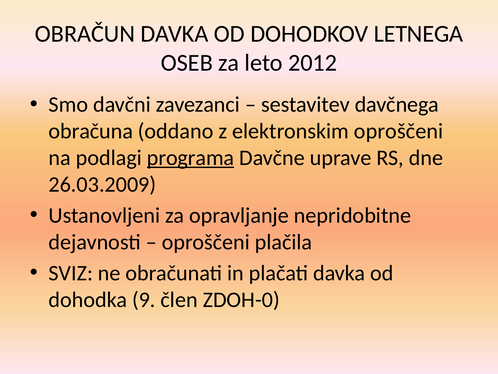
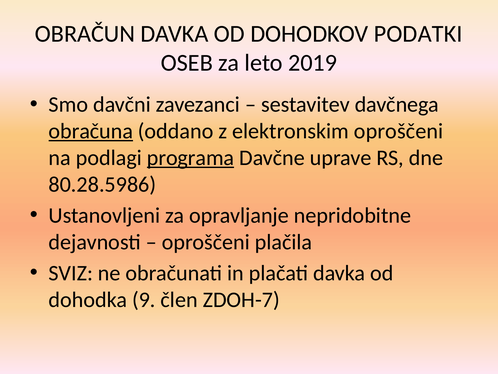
LETNEGA: LETNEGA -> PODATKI
2012: 2012 -> 2019
obračuna underline: none -> present
26.03.2009: 26.03.2009 -> 80.28.5986
ZDOH-0: ZDOH-0 -> ZDOH-7
